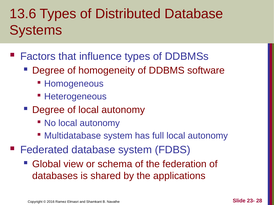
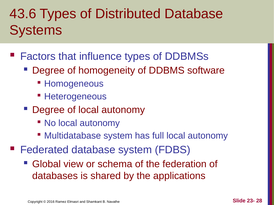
13.6: 13.6 -> 43.6
